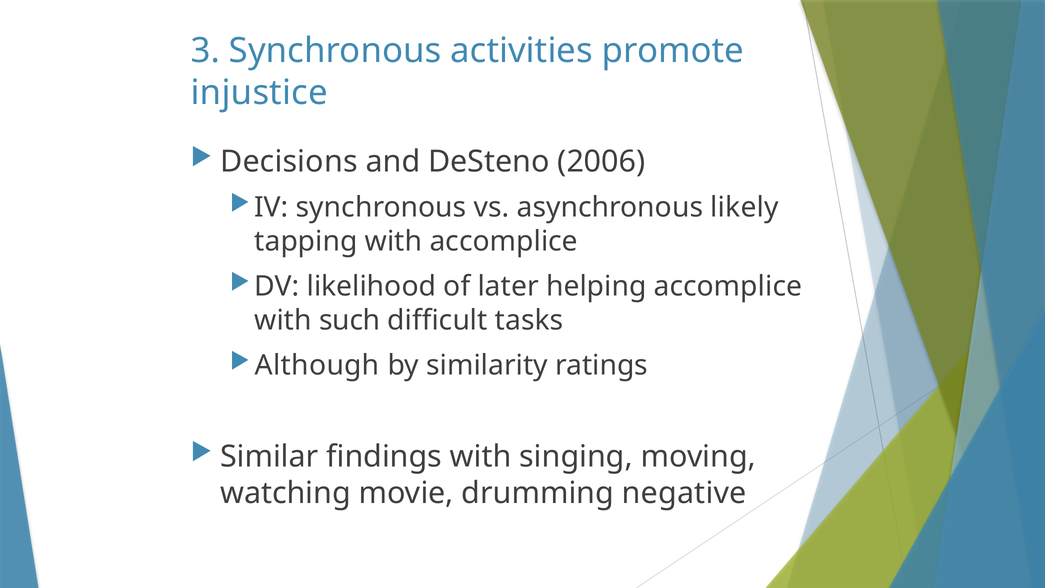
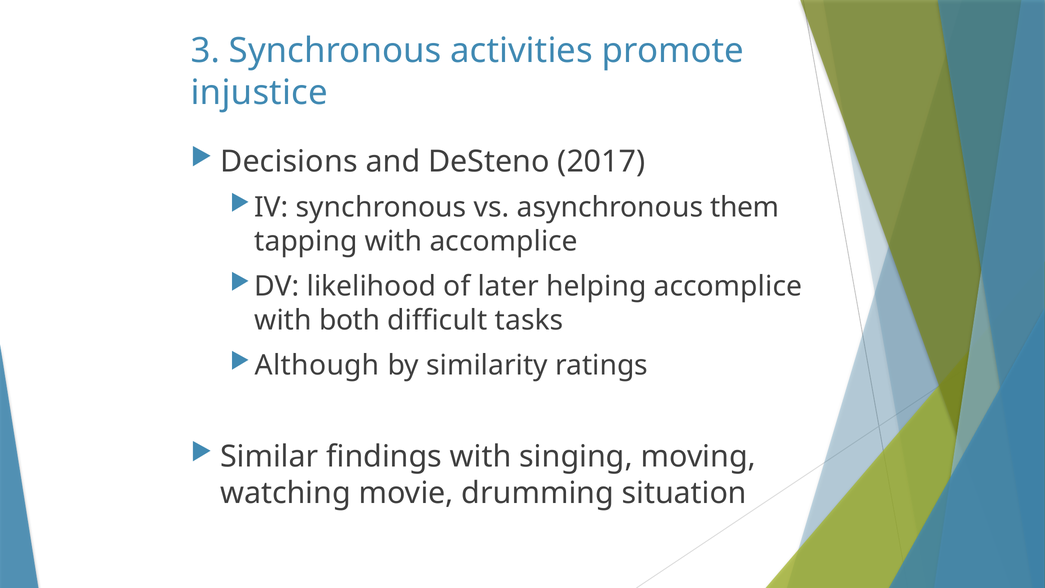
2006: 2006 -> 2017
likely: likely -> them
such: such -> both
negative: negative -> situation
